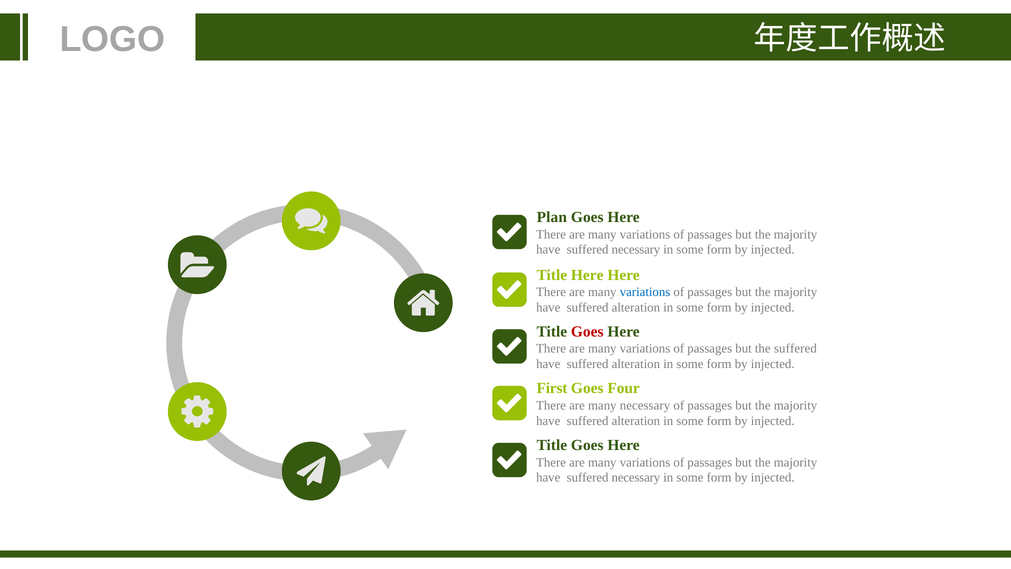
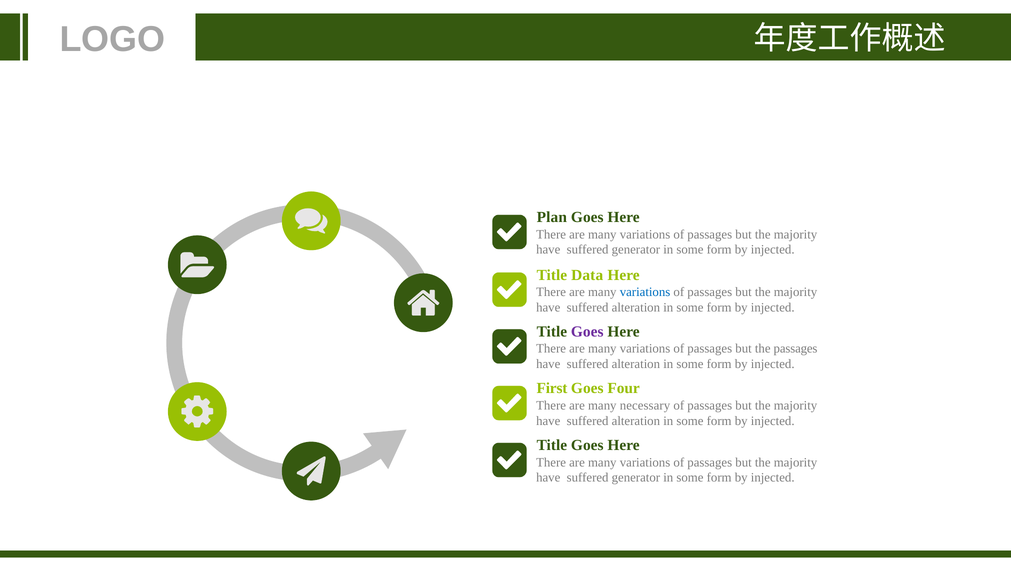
necessary at (636, 250): necessary -> generator
Title Here: Here -> Data
Goes at (587, 332) colour: red -> purple
the suffered: suffered -> passages
necessary at (636, 477): necessary -> generator
